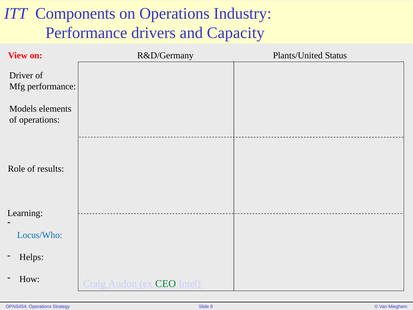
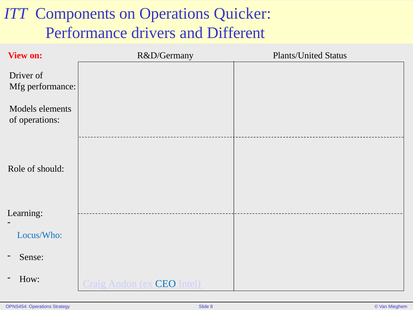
Industry: Industry -> Quicker
Capacity: Capacity -> Different
results: results -> should
Helps: Helps -> Sense
CEO colour: green -> blue
